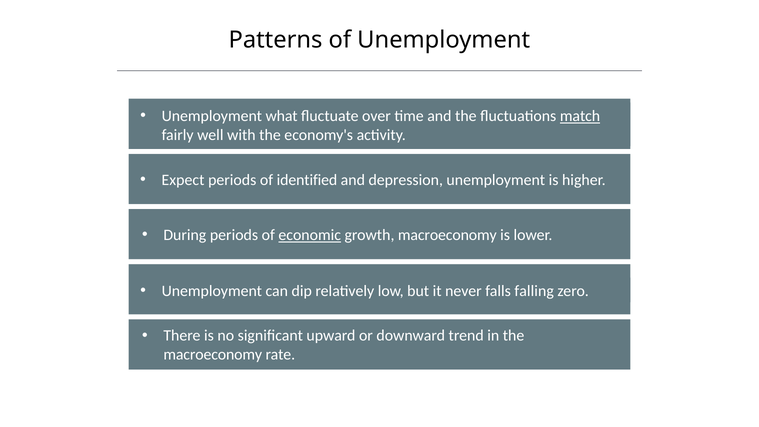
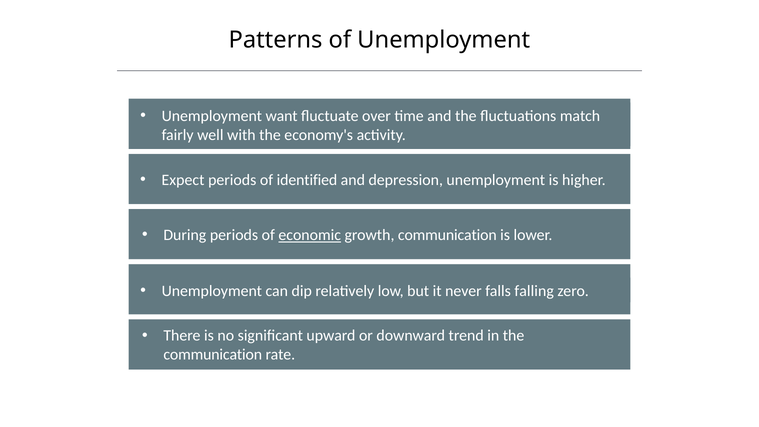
what: what -> want
match underline: present -> none
growth macroeconomy: macroeconomy -> communication
macroeconomy at (213, 355): macroeconomy -> communication
